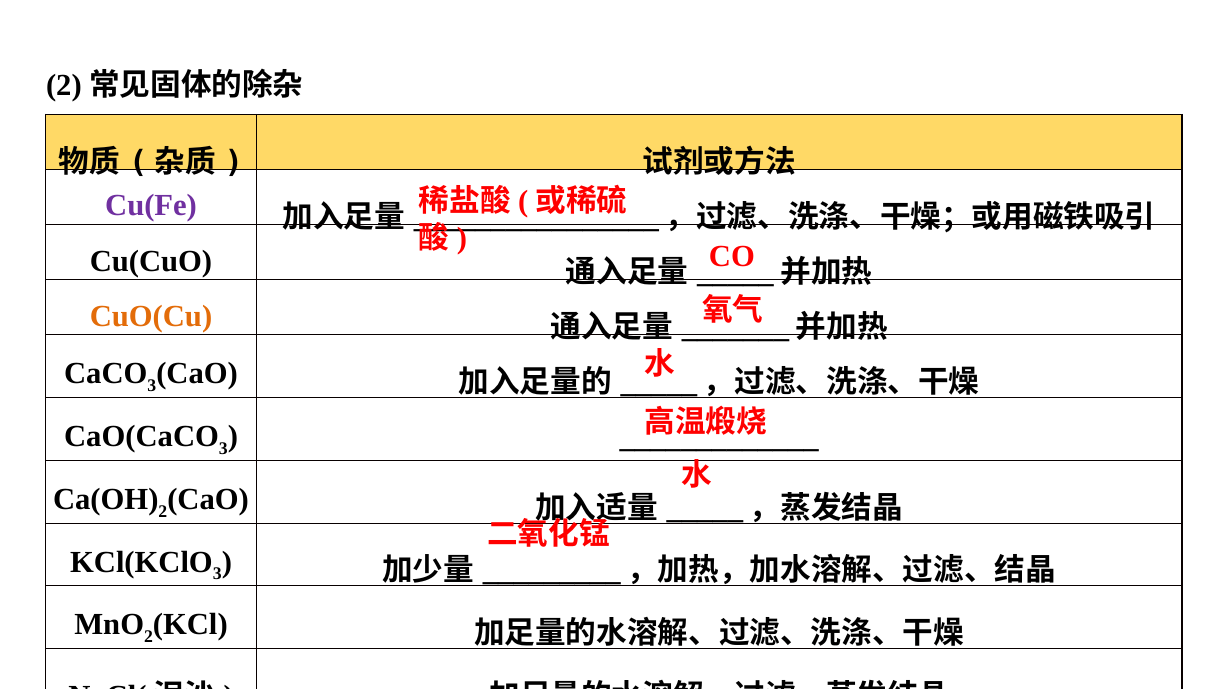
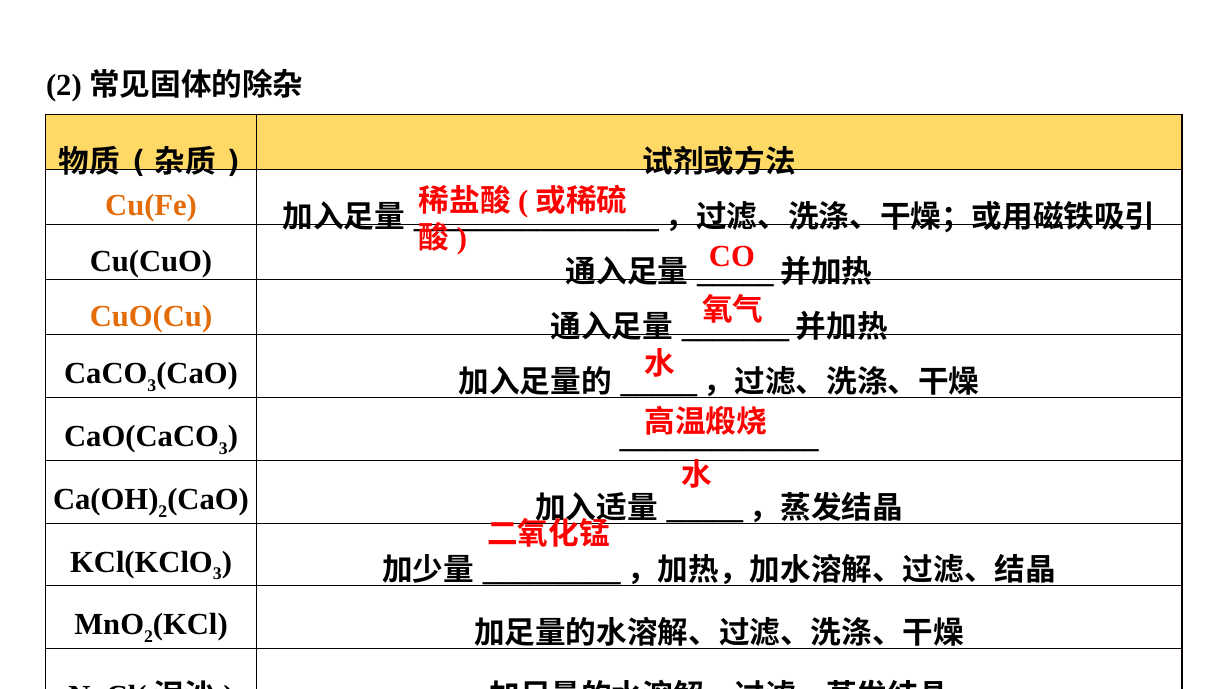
Cu(Fe colour: purple -> orange
